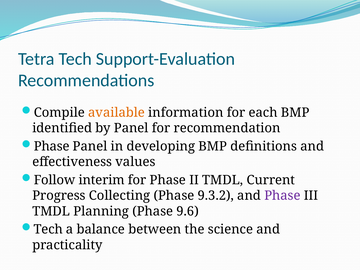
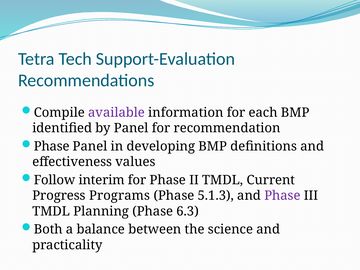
available colour: orange -> purple
Collecting: Collecting -> Programs
9.3.2: 9.3.2 -> 5.1.3
9.6: 9.6 -> 6.3
Tech at (48, 229): Tech -> Both
